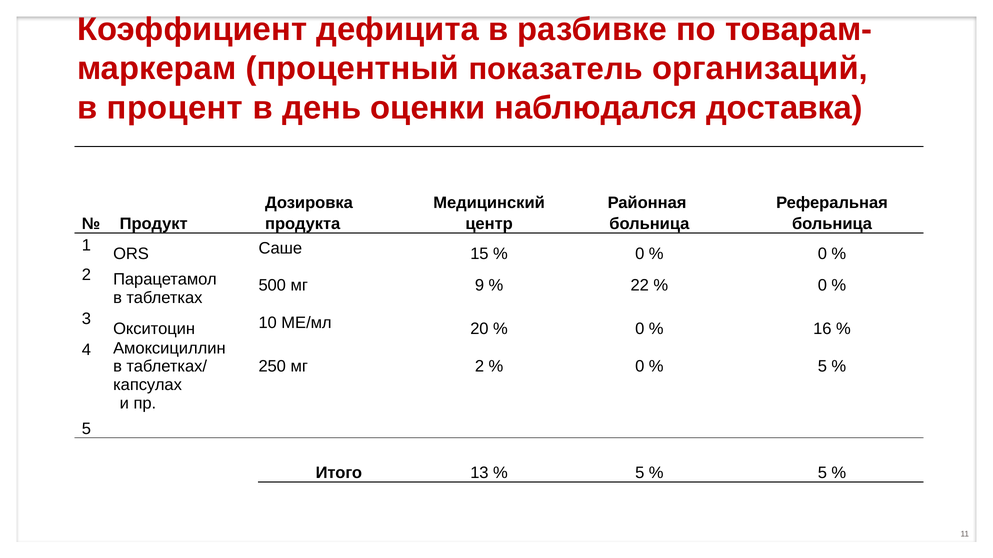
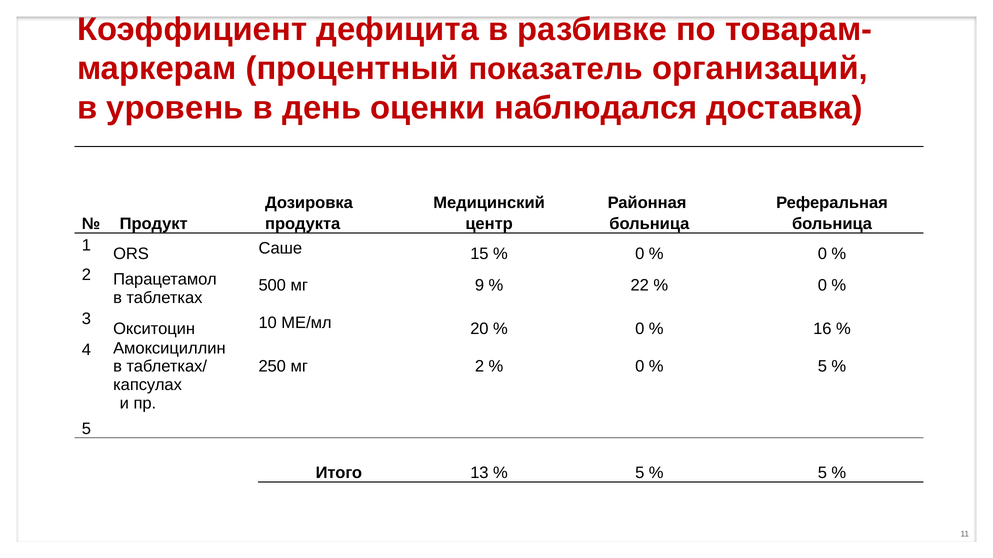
процент: процент -> уровень
